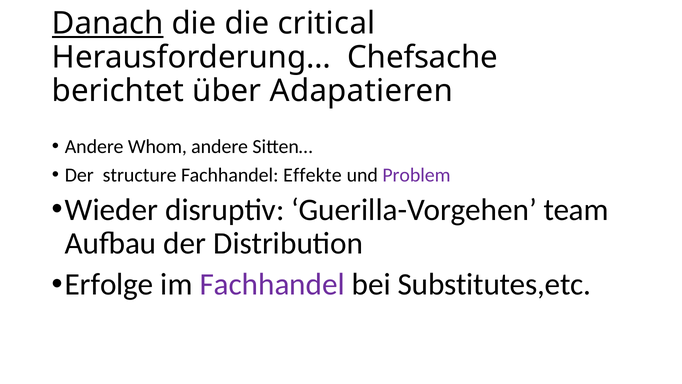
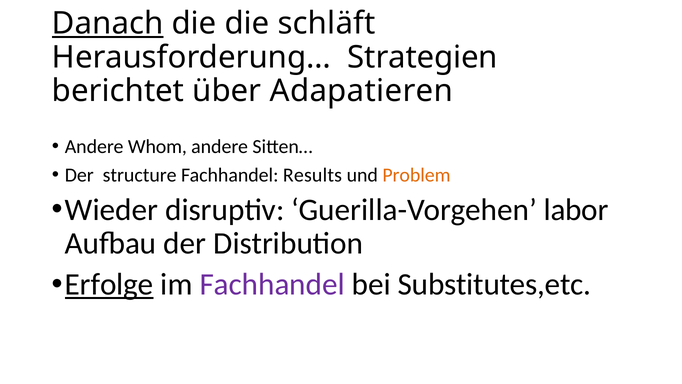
critical: critical -> schläft
Chefsache: Chefsache -> Strategien
Effekte: Effekte -> Results
Problem colour: purple -> orange
team: team -> labor
Erfolge underline: none -> present
